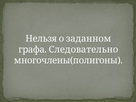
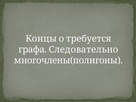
Нельзя: Нельзя -> Концы
заданном: заданном -> требуется
